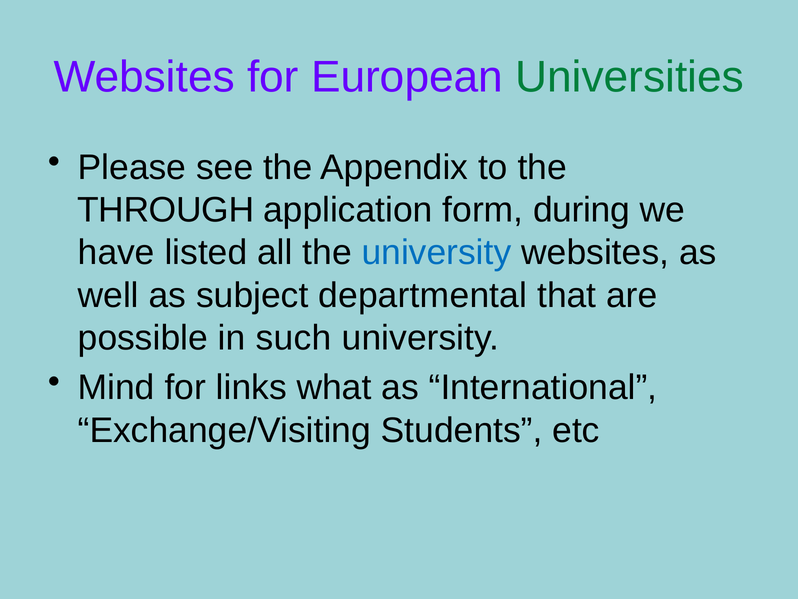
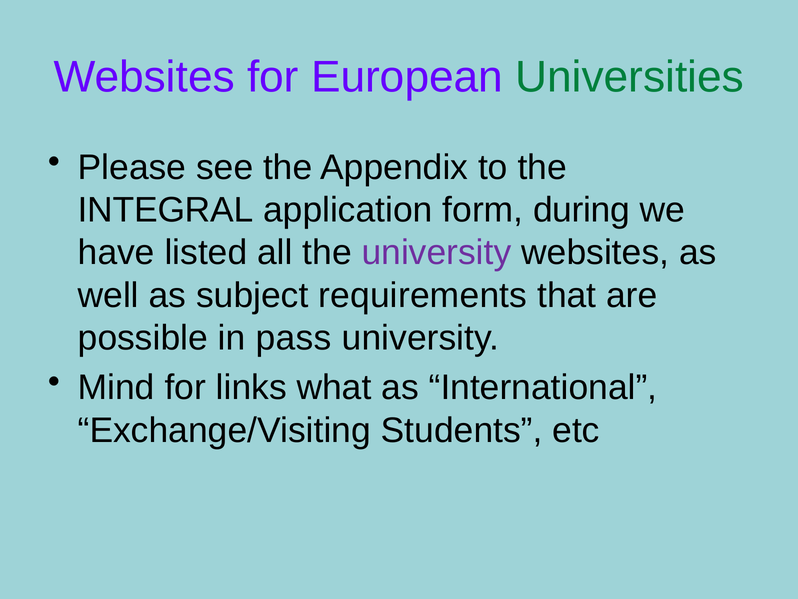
THROUGH: THROUGH -> INTEGRAL
university at (437, 253) colour: blue -> purple
departmental: departmental -> requirements
such: such -> pass
